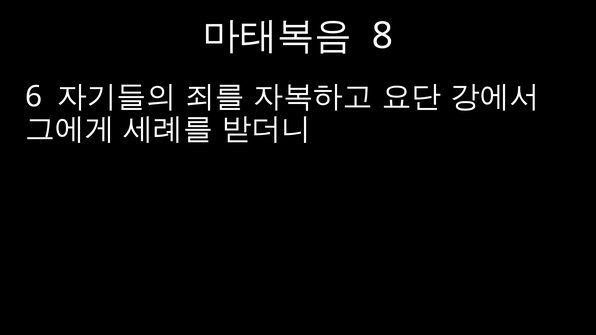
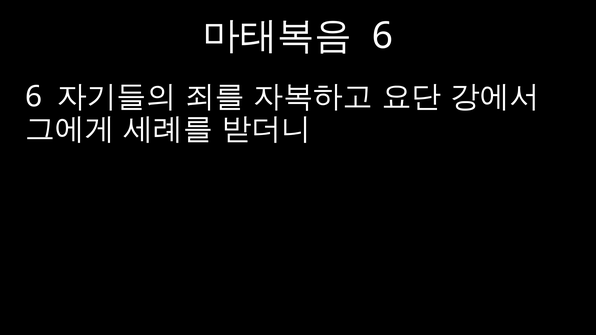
8 at (383, 36): 8 -> 6
